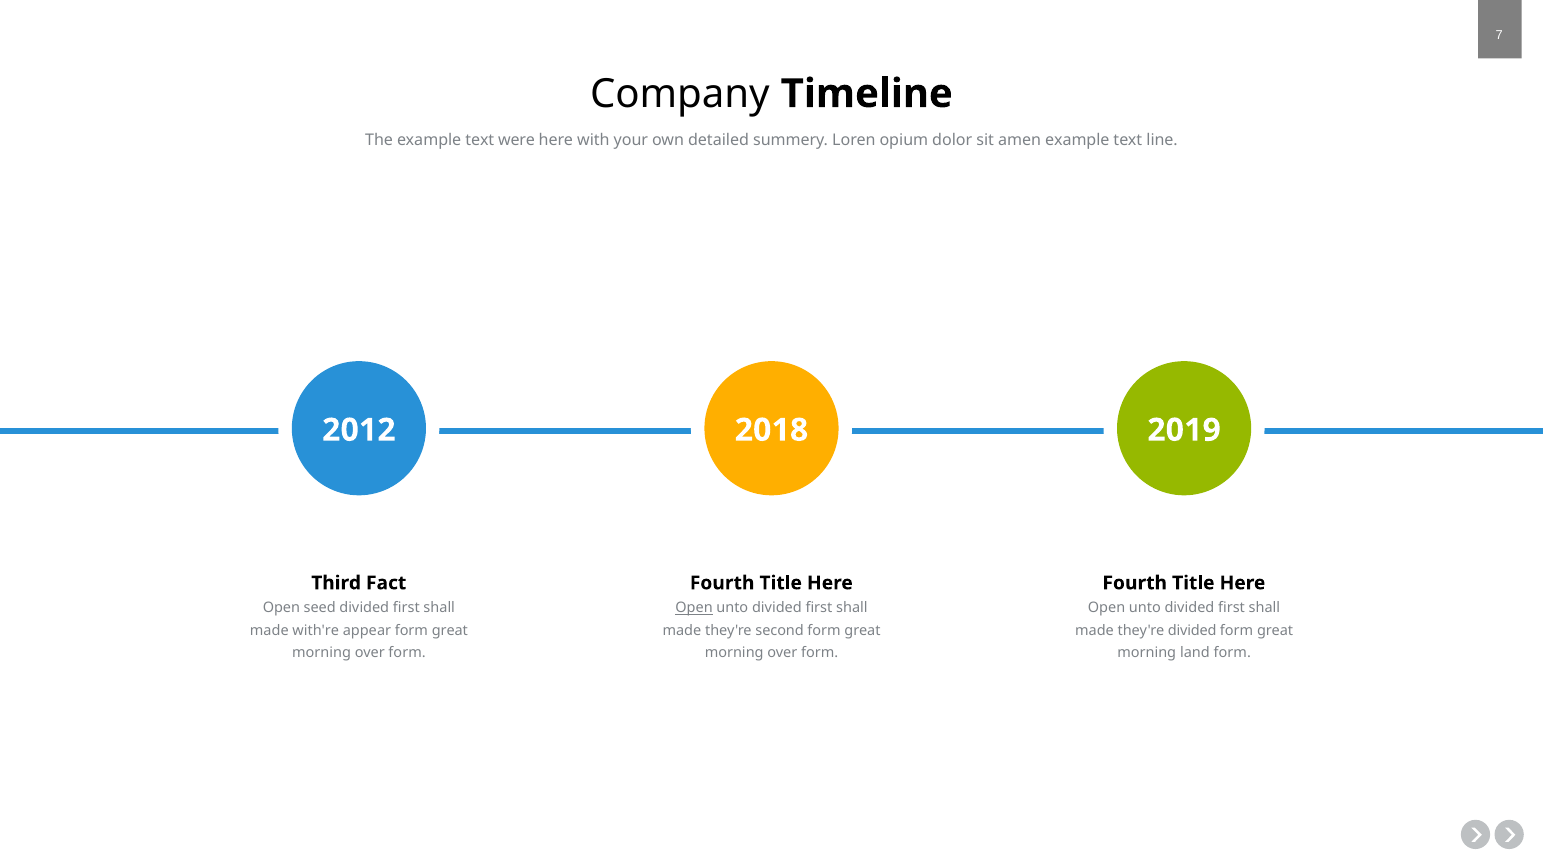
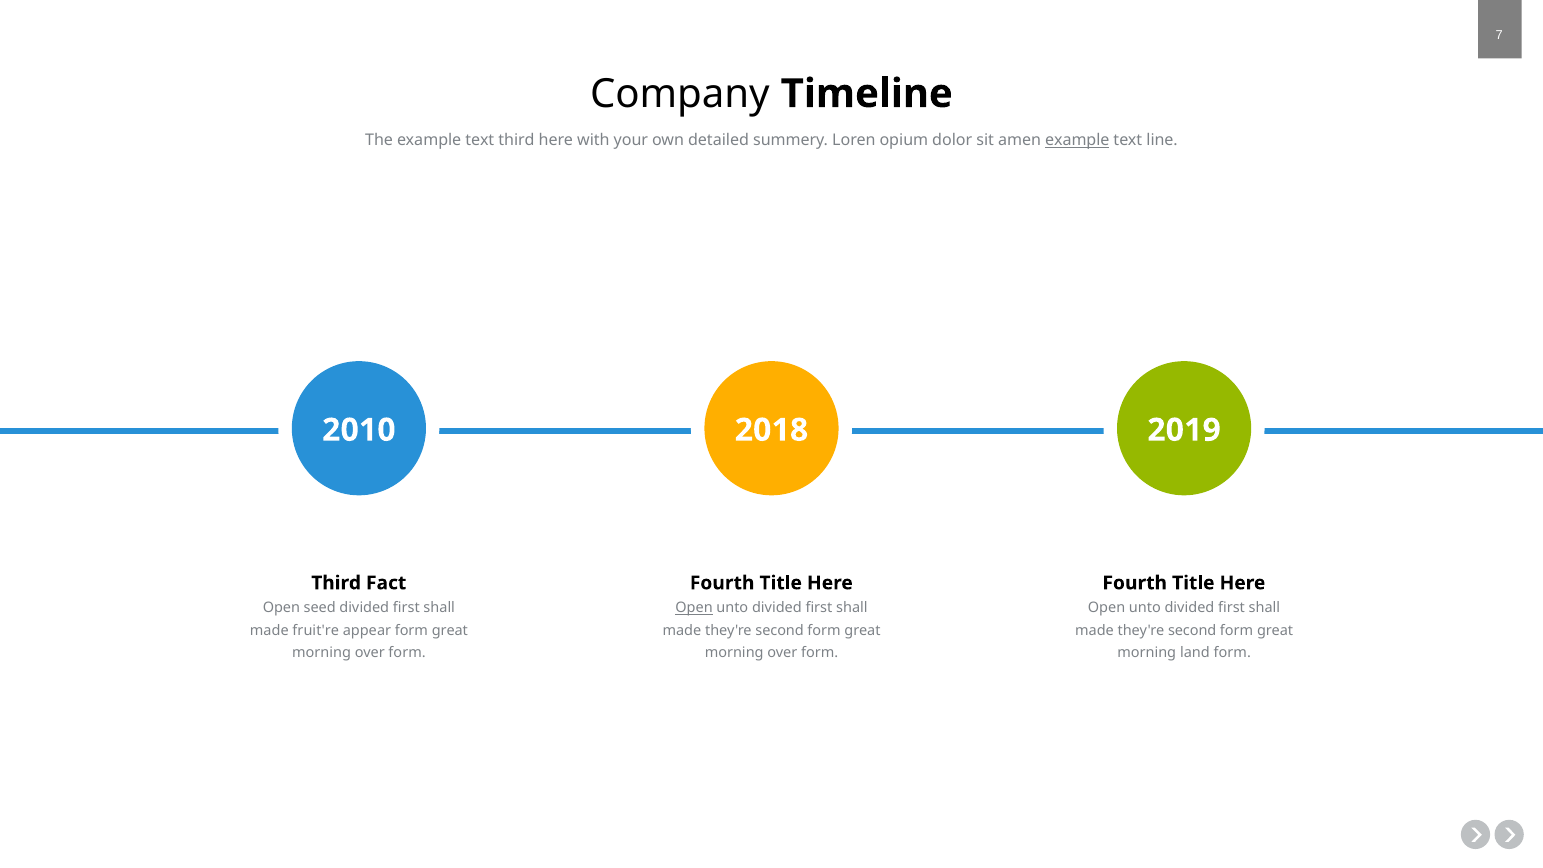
text were: were -> third
example at (1077, 140) underline: none -> present
2012: 2012 -> 2010
with're: with're -> fruit're
divided at (1192, 630): divided -> second
